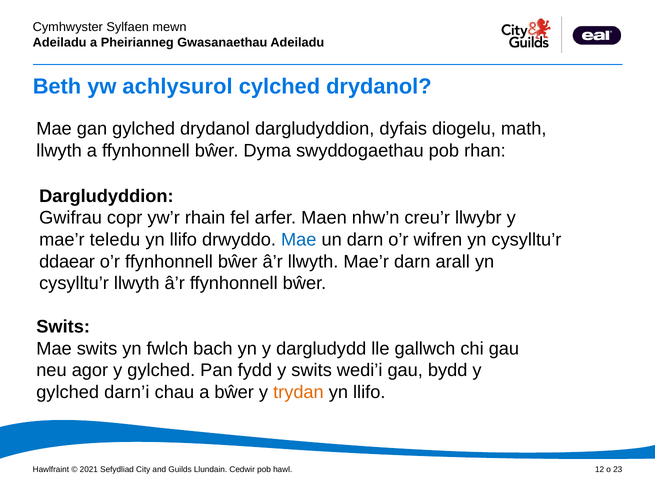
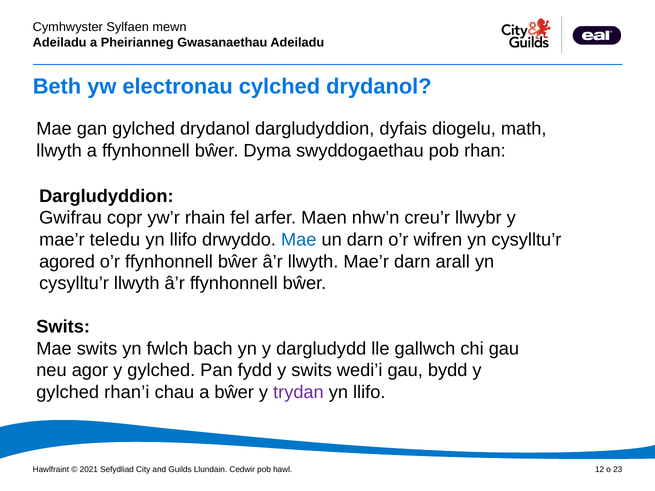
achlysurol: achlysurol -> electronau
ddaear: ddaear -> agored
darn’i: darn’i -> rhan’i
trydan colour: orange -> purple
